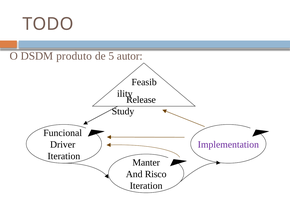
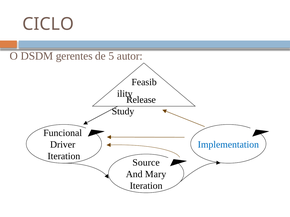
TODO: TODO -> CICLO
produto: produto -> gerentes
Implementation colour: purple -> blue
Manter: Manter -> Source
Risco: Risco -> Mary
